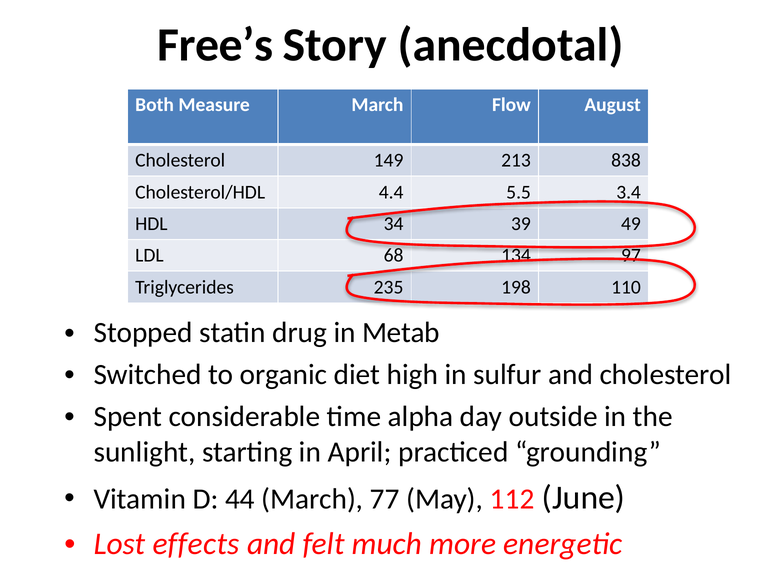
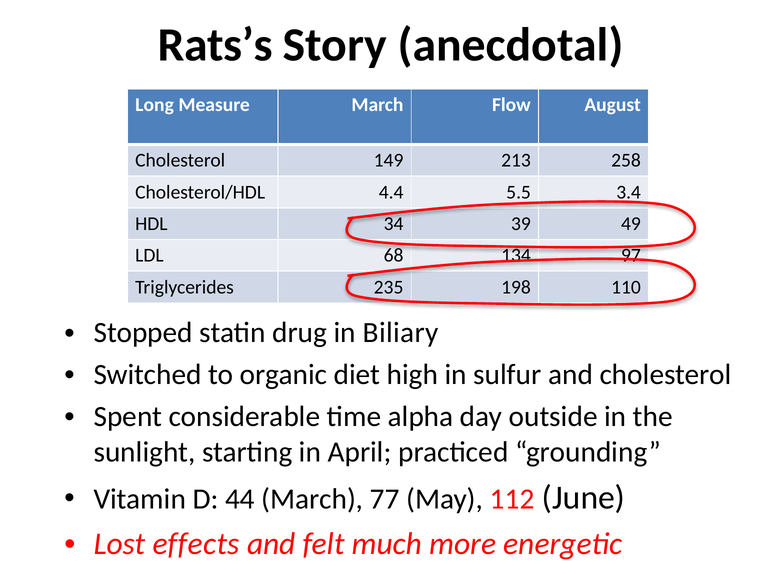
Free’s: Free’s -> Rats’s
Both: Both -> Long
838: 838 -> 258
Metab: Metab -> Biliary
